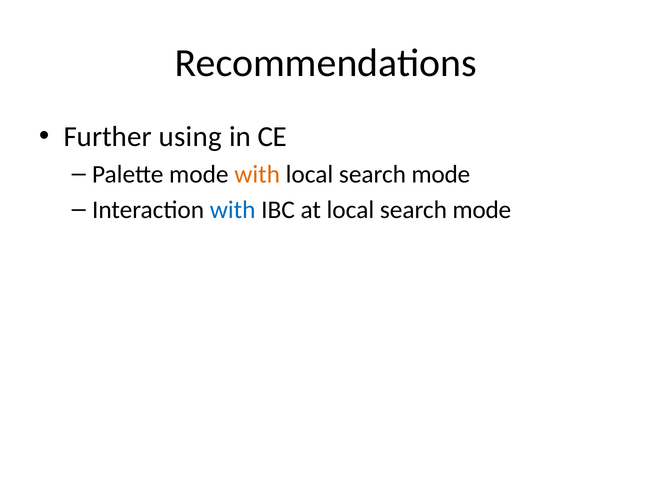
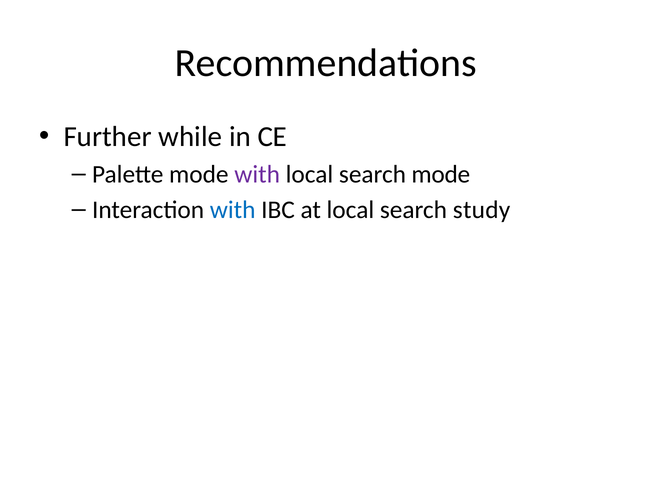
using: using -> while
with at (257, 174) colour: orange -> purple
at local search mode: mode -> study
